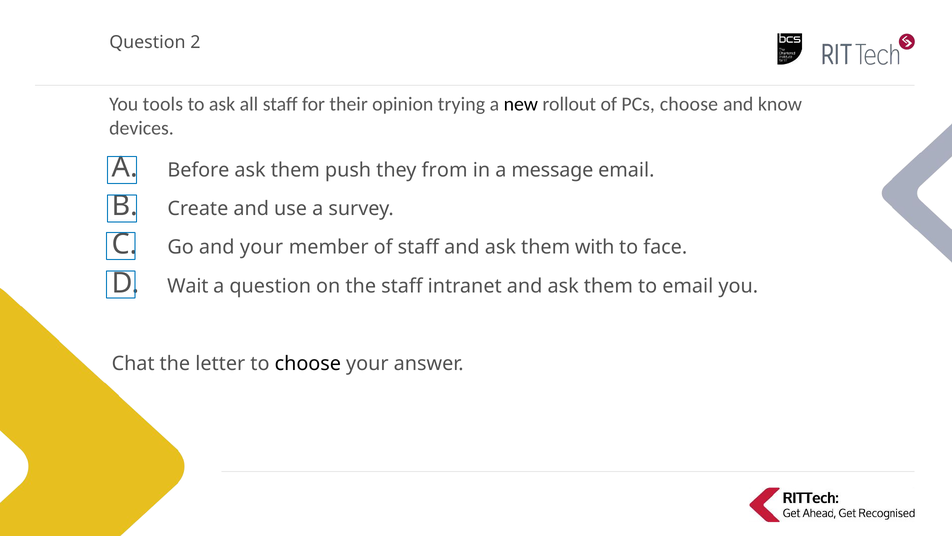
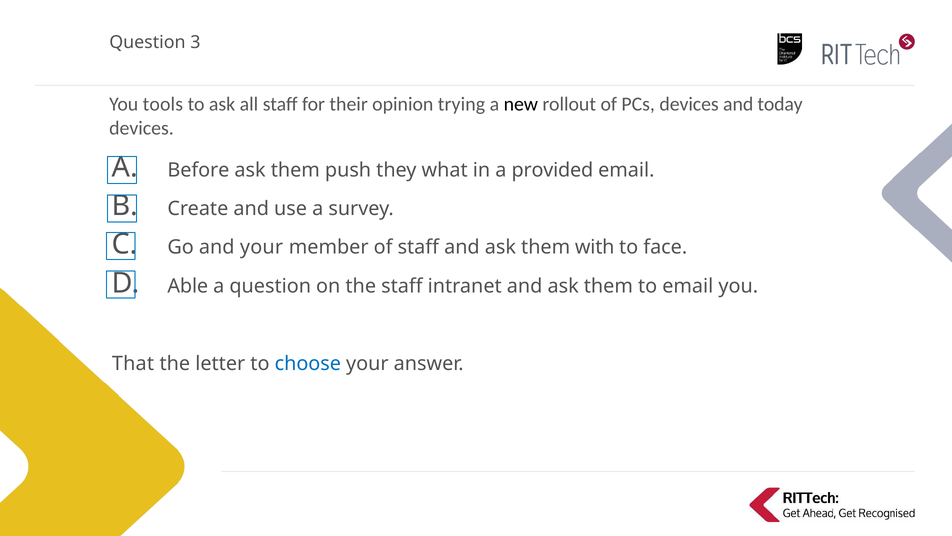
2: 2 -> 3
PCs choose: choose -> devices
know: know -> today
from: from -> what
message: message -> provided
Wait: Wait -> Able
Chat: Chat -> That
choose at (308, 363) colour: black -> blue
